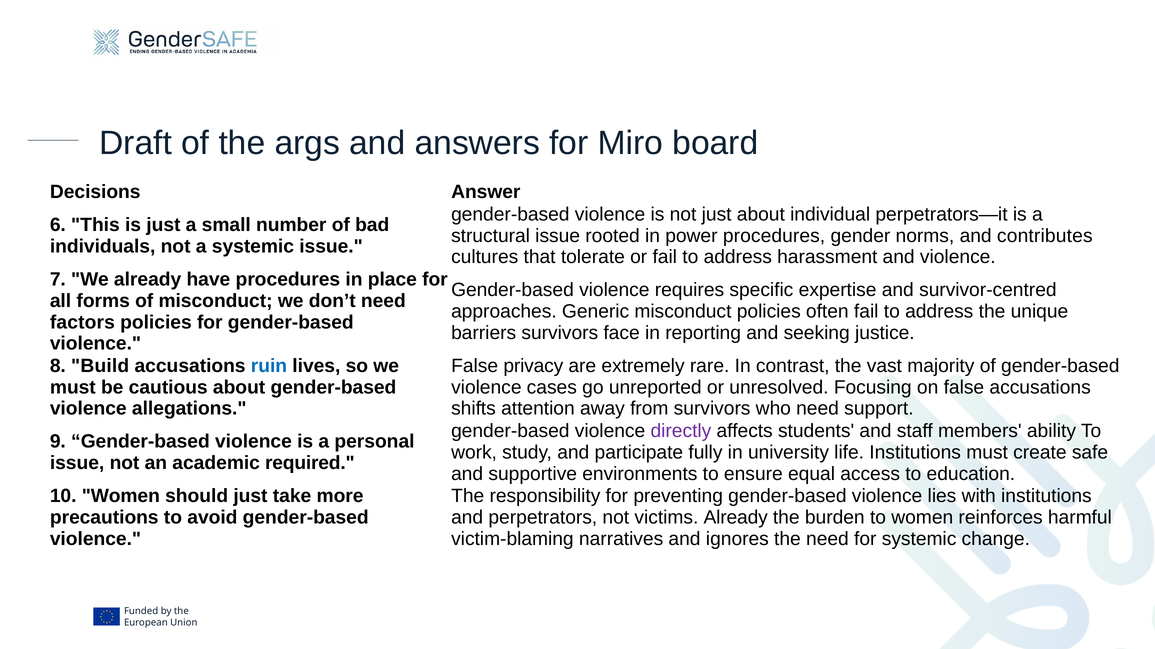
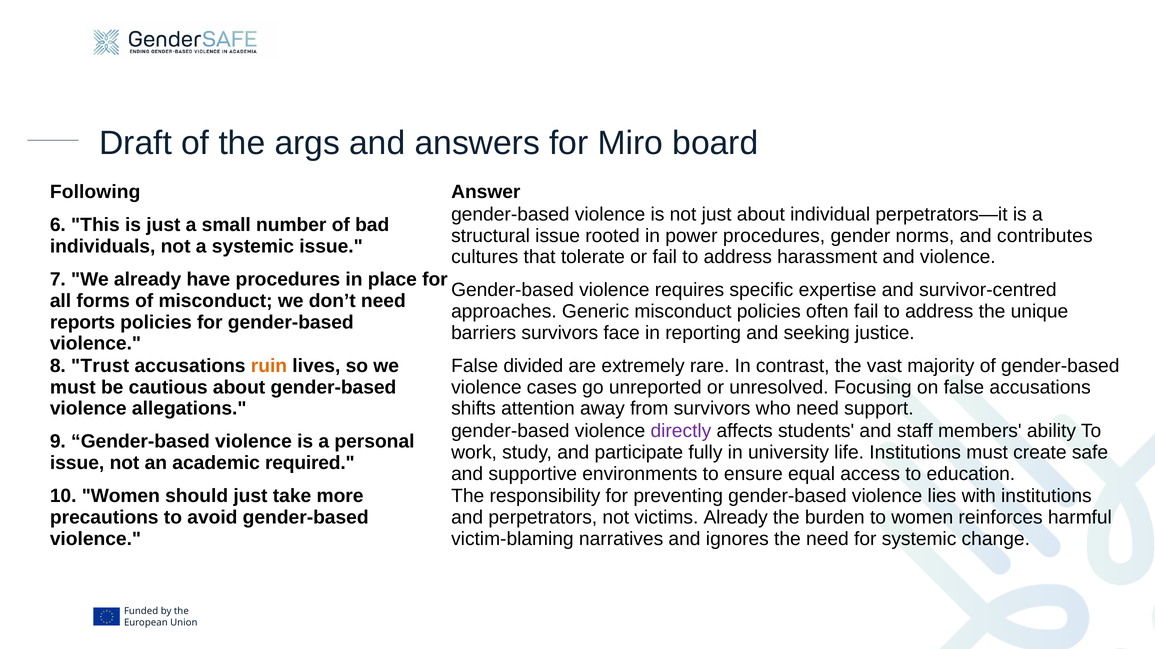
Decisions: Decisions -> Following
factors: factors -> reports
Build: Build -> Trust
ruin colour: blue -> orange
privacy: privacy -> divided
